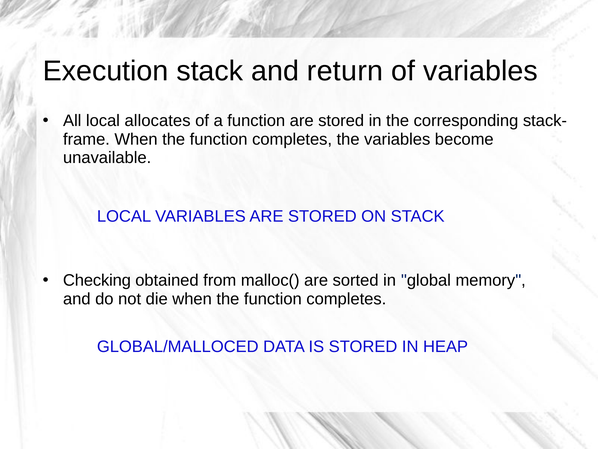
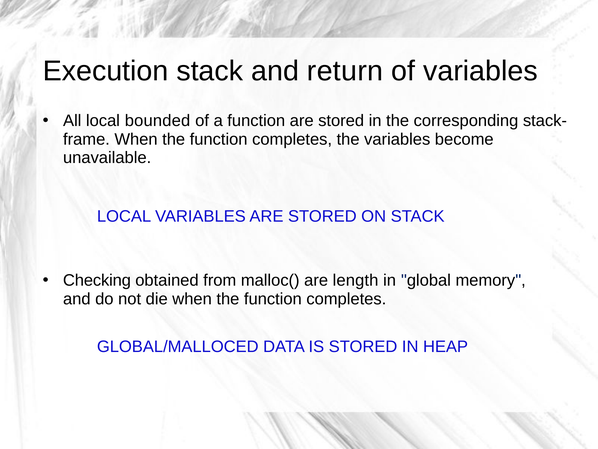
allocates: allocates -> bounded
sorted: sorted -> length
